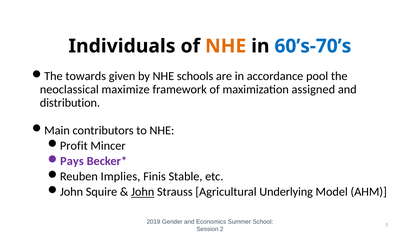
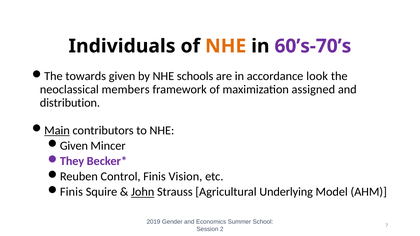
60’s-70’s colour: blue -> purple
pool: pool -> look
maximize: maximize -> members
Main underline: none -> present
Profit at (74, 146): Profit -> Given
Pays: Pays -> They
Implies: Implies -> Control
Stable: Stable -> Vision
John at (72, 192): John -> Finis
